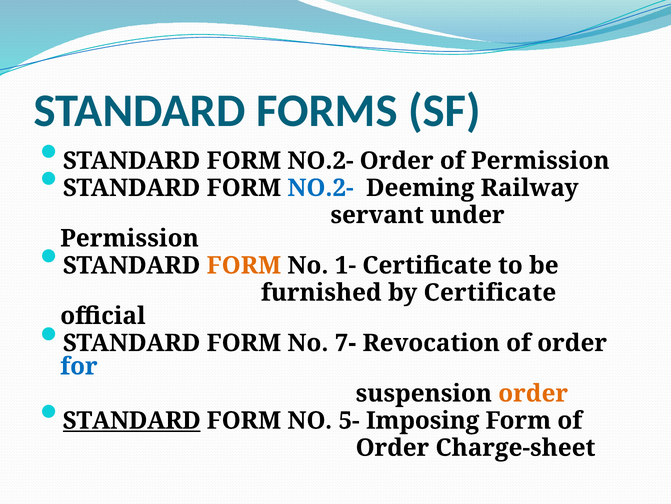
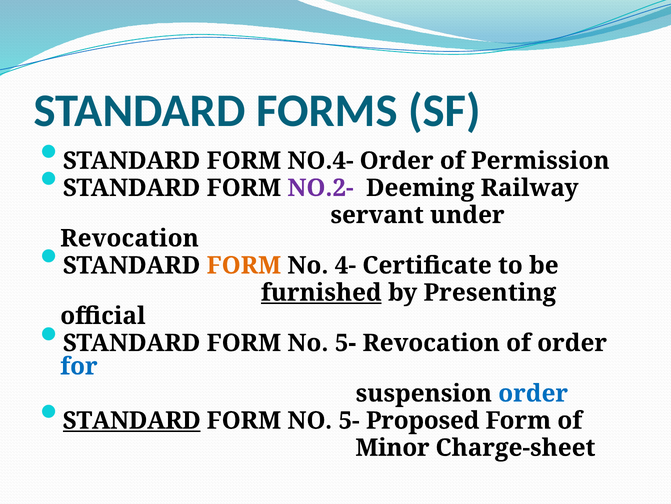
NO.2- at (320, 161): NO.2- -> NO.4-
NO.2- at (320, 188) colour: blue -> purple
Permission at (130, 238): Permission -> Revocation
1-: 1- -> 4-
furnished underline: none -> present
by Certificate: Certificate -> Presenting
7- at (345, 343): 7- -> 5-
order at (533, 393) colour: orange -> blue
Imposing: Imposing -> Proposed
Order at (392, 447): Order -> Minor
